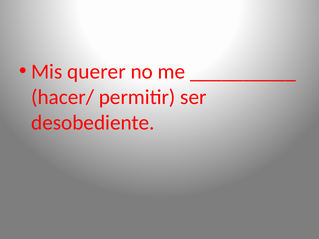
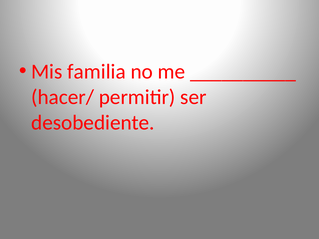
querer: querer -> familia
